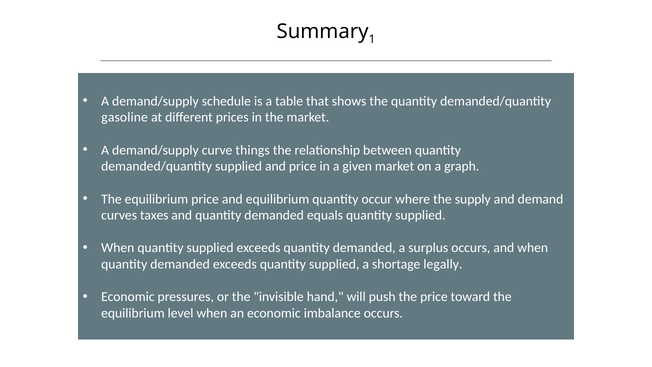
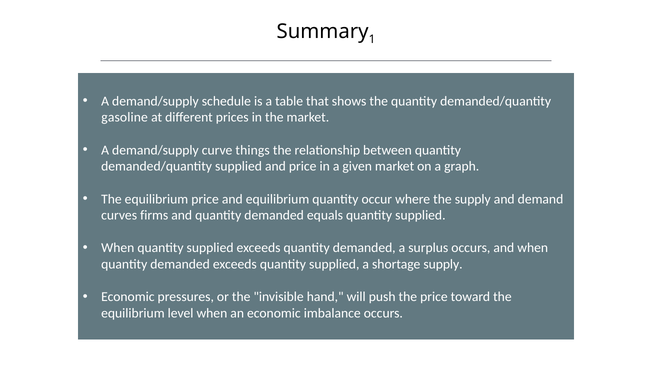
taxes: taxes -> firms
shortage legally: legally -> supply
